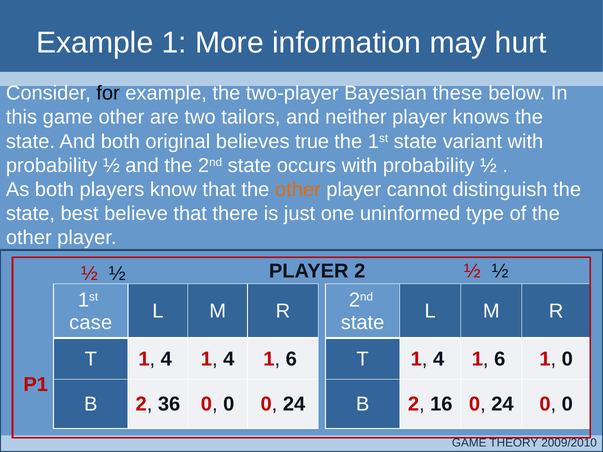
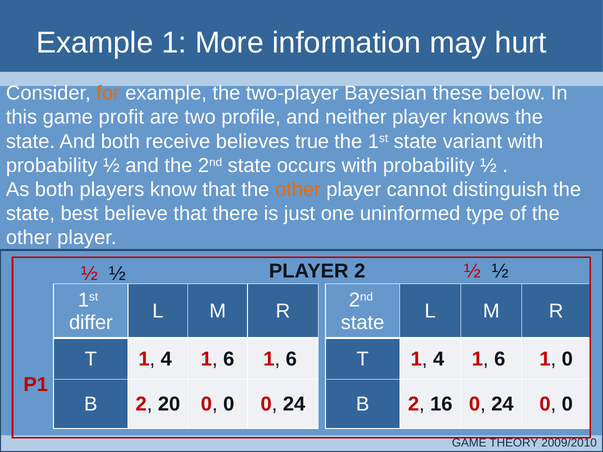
for colour: black -> orange
game other: other -> profit
tailors: tailors -> profile
original: original -> receive
case: case -> differ
4 at (229, 359): 4 -> 6
36: 36 -> 20
